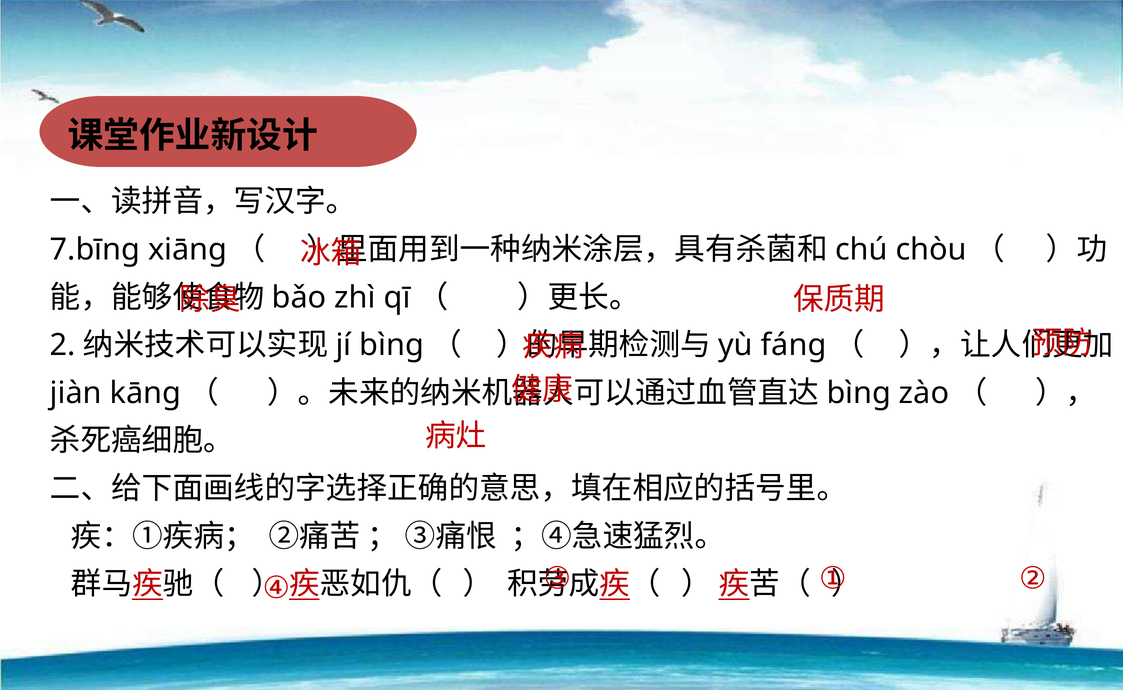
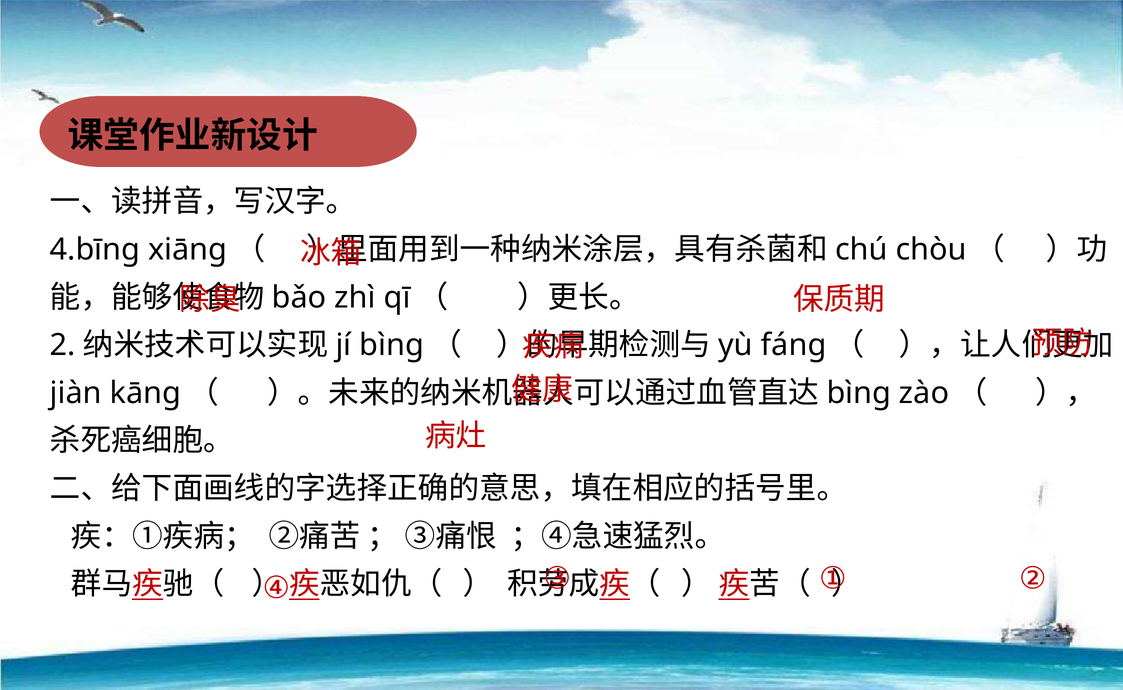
7.bīnɡ: 7.bīnɡ -> 4.bīnɡ
